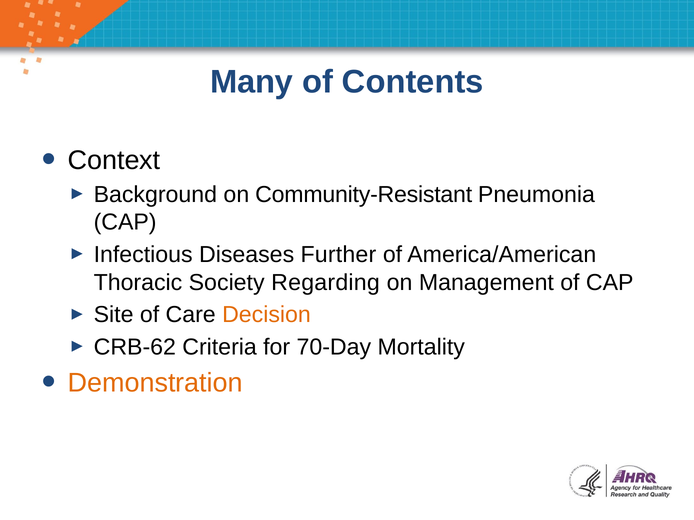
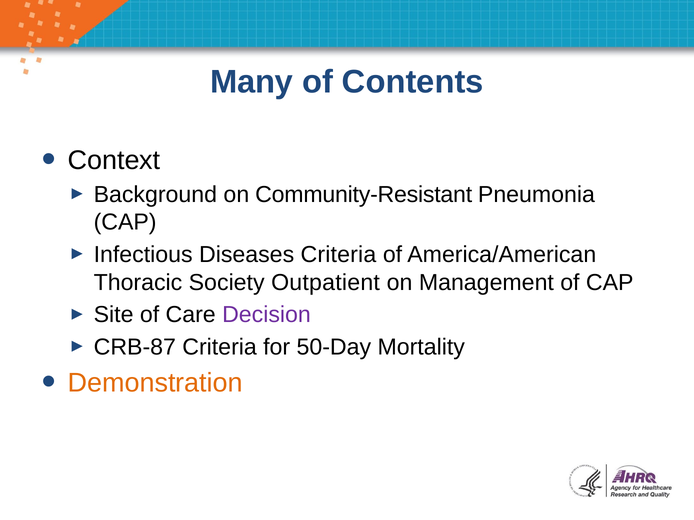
Diseases Further: Further -> Criteria
Regarding: Regarding -> Outpatient
Decision colour: orange -> purple
CRB-62: CRB-62 -> CRB-87
70-Day: 70-Day -> 50-Day
